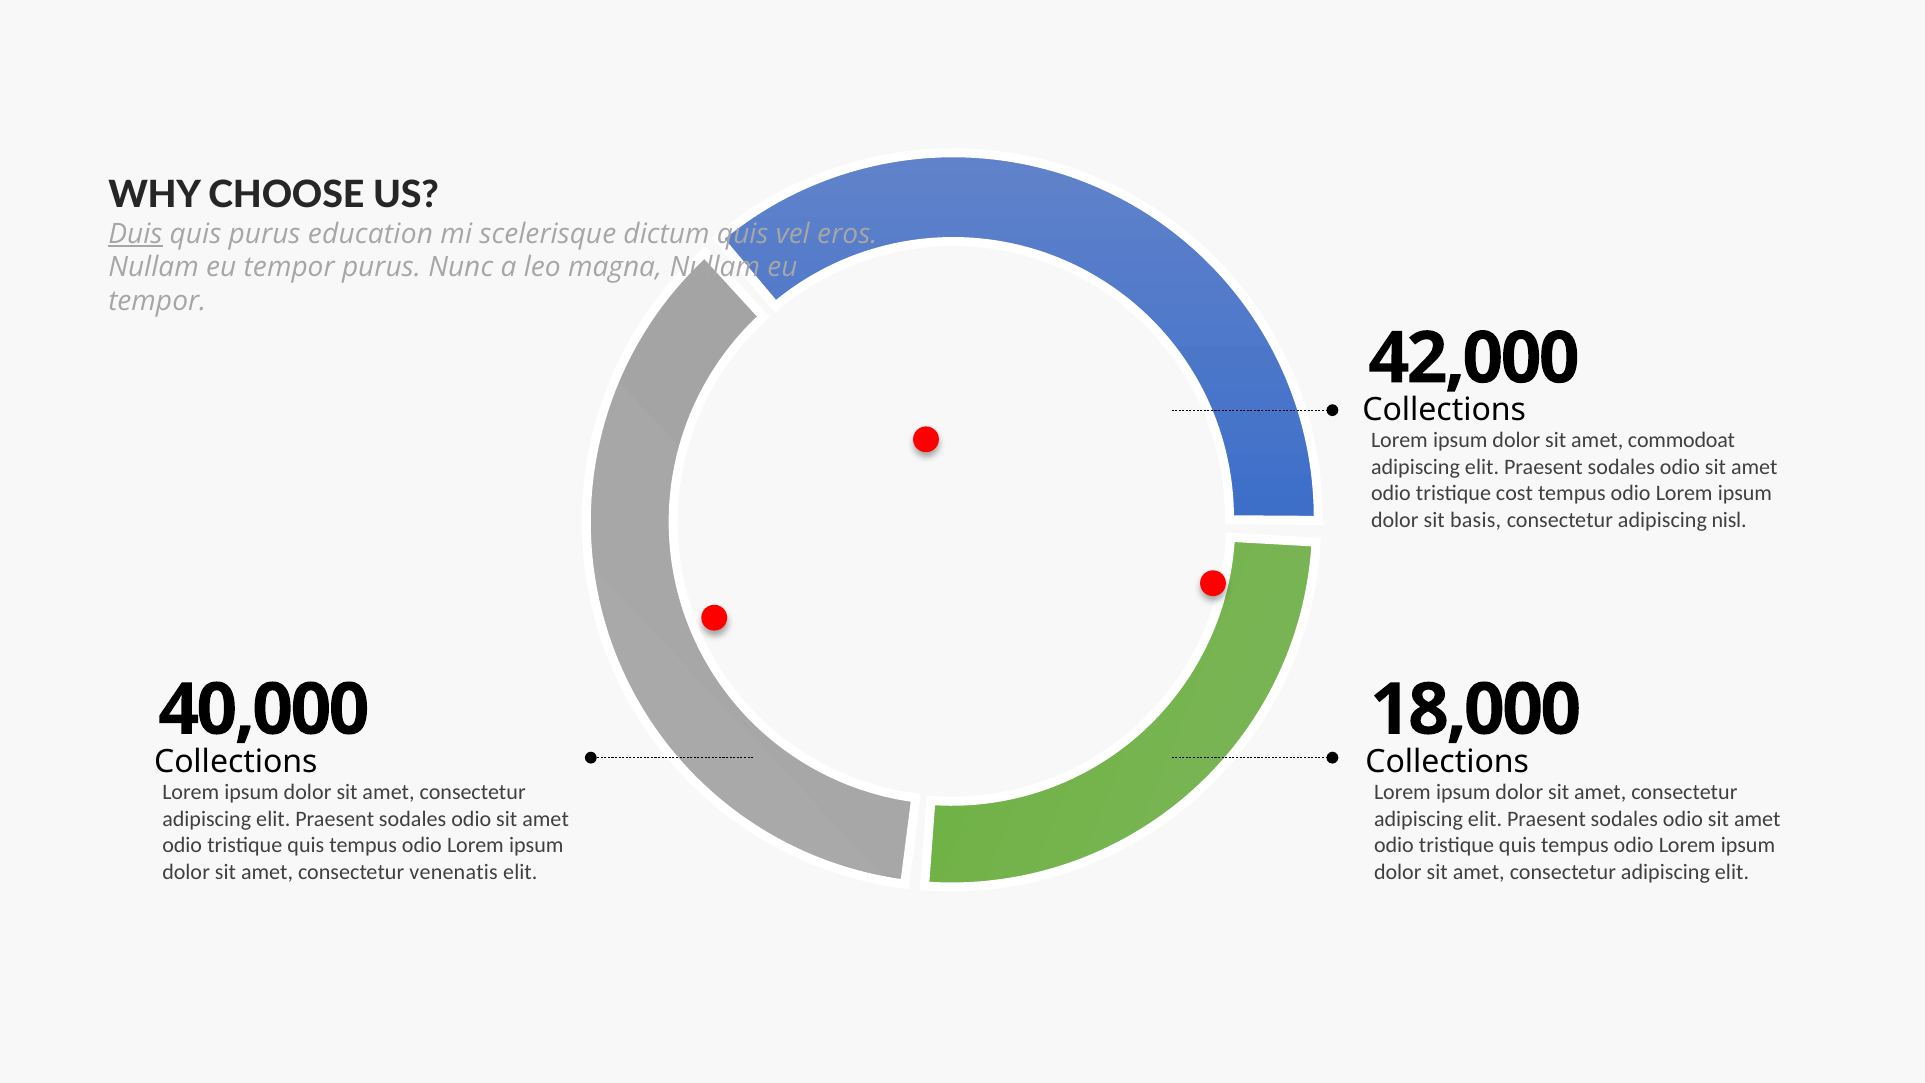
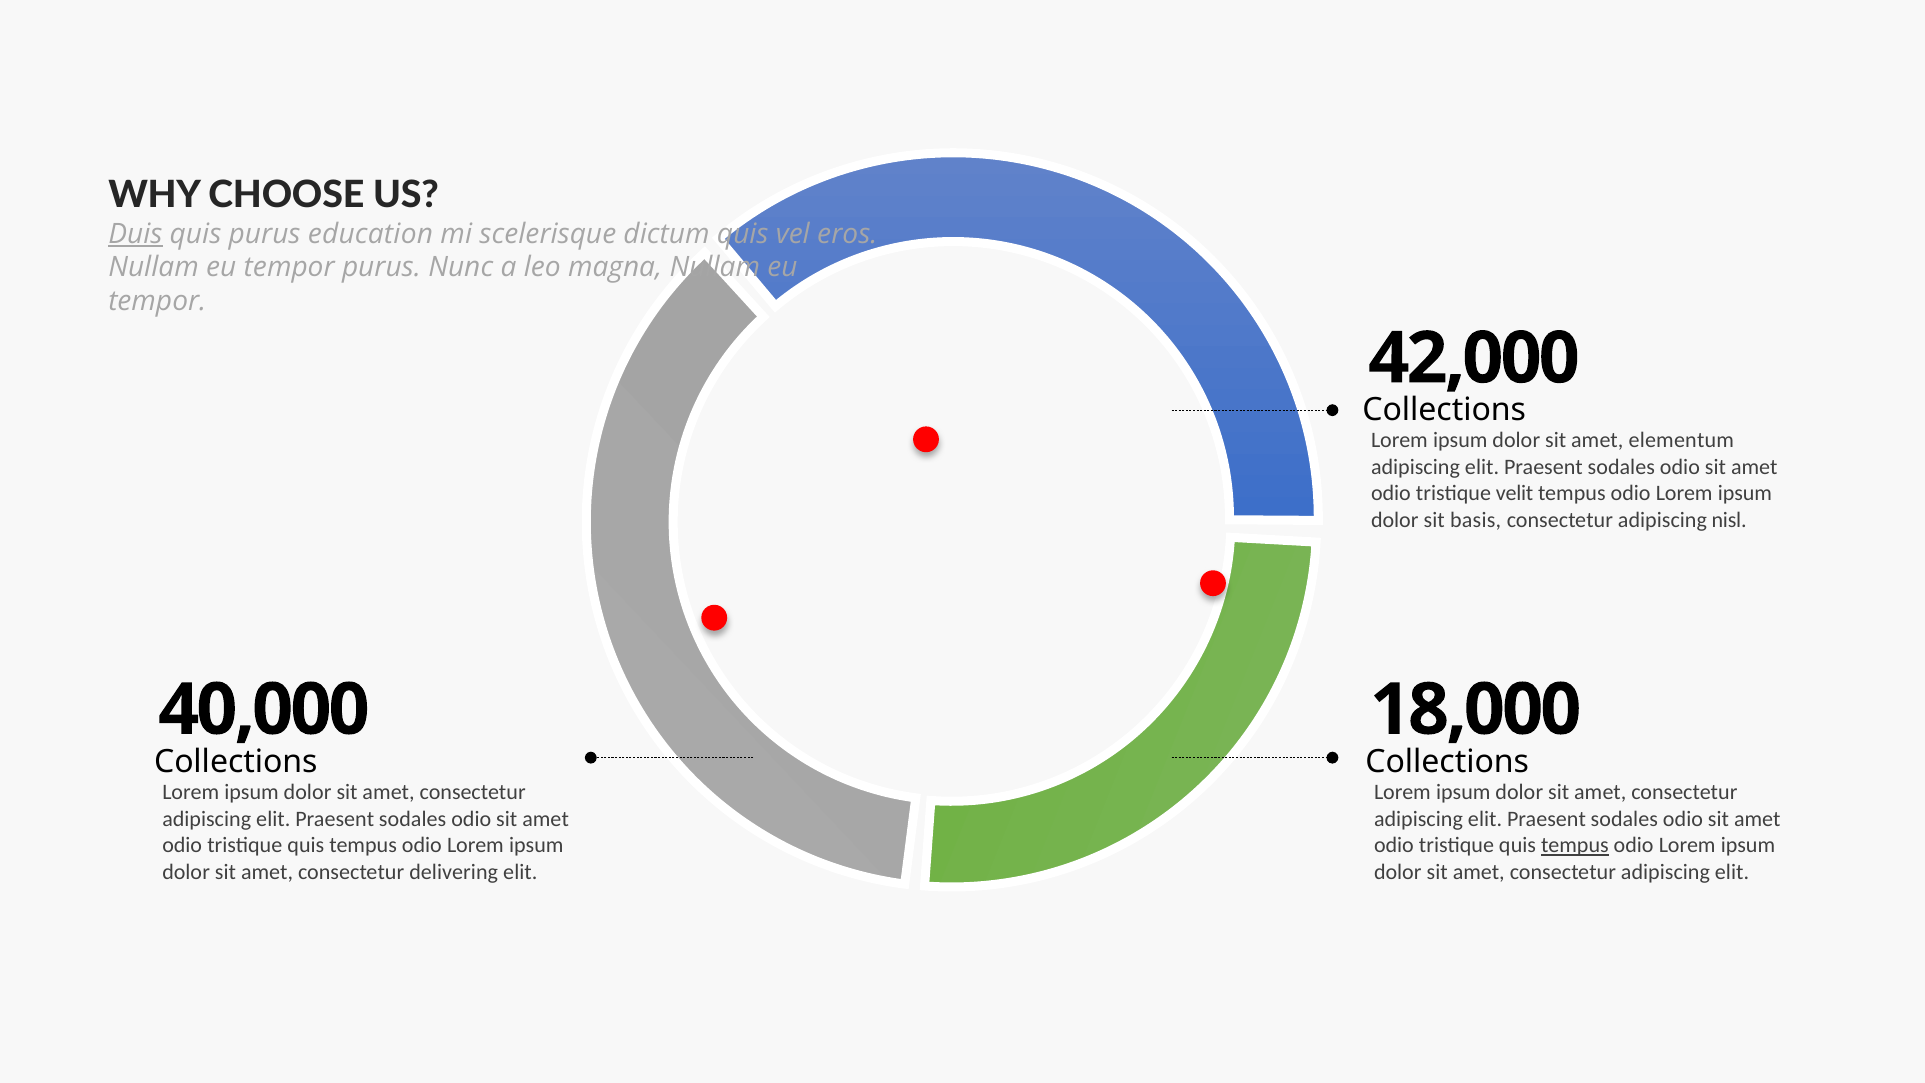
commodoat: commodoat -> elementum
cost: cost -> velit
tempus at (1575, 845) underline: none -> present
venenatis: venenatis -> delivering
